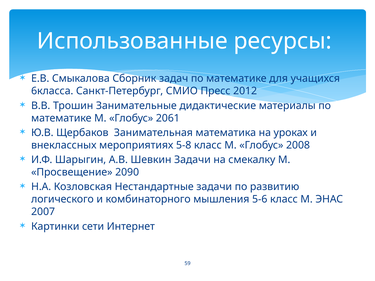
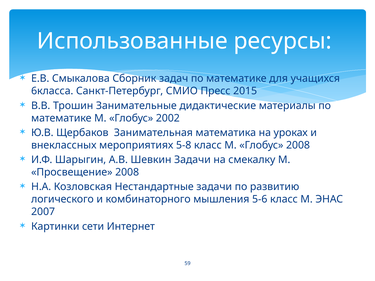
2012: 2012 -> 2015
2061: 2061 -> 2002
Просвещение 2090: 2090 -> 2008
